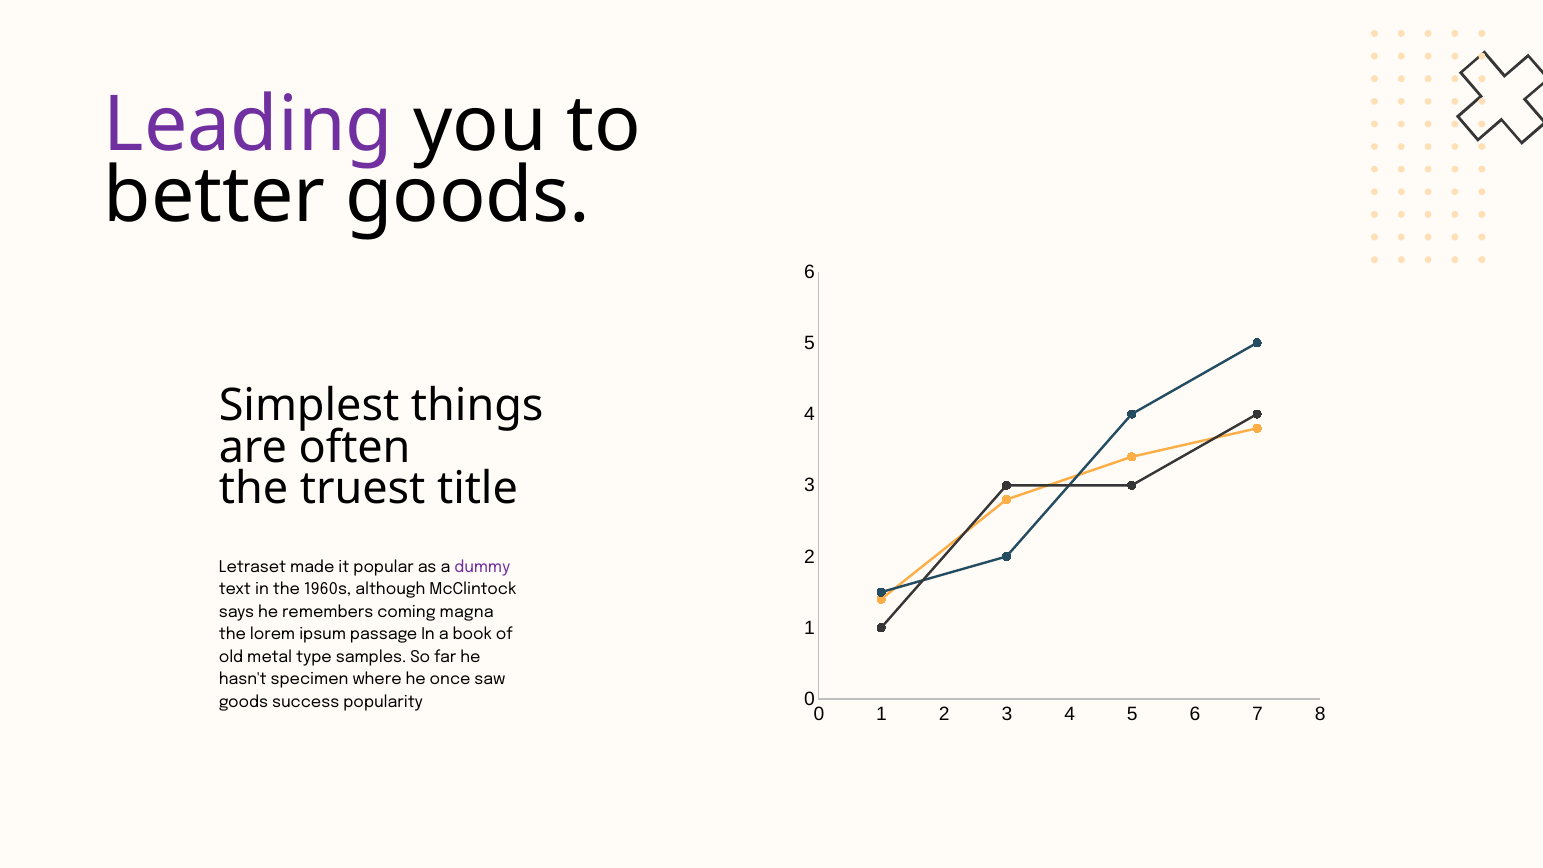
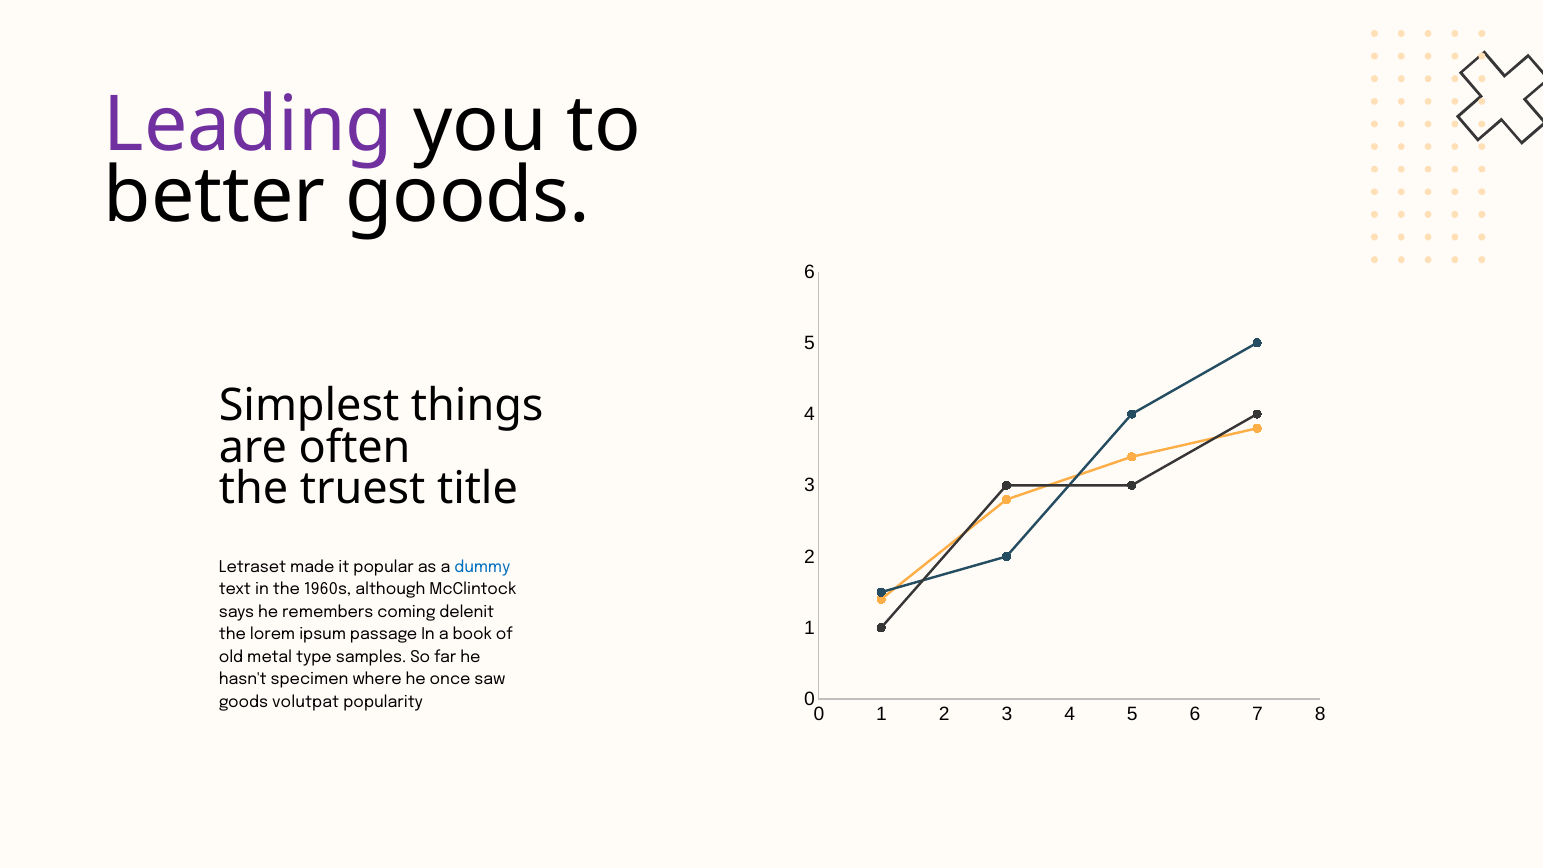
dummy colour: purple -> blue
magna: magna -> delenit
success: success -> volutpat
